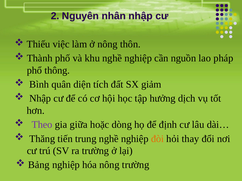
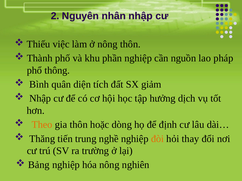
khu nghề: nghề -> phần
Theo colour: purple -> orange
gia giữa: giữa -> thôn
nông trường: trường -> nghiên
